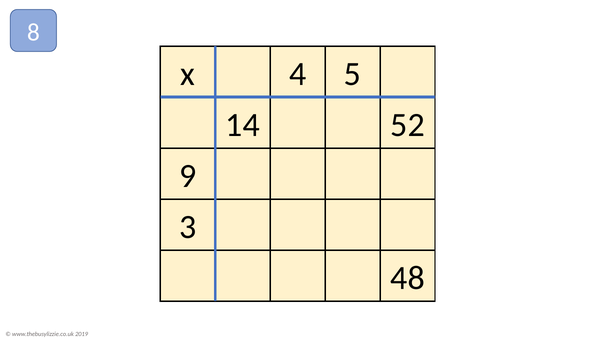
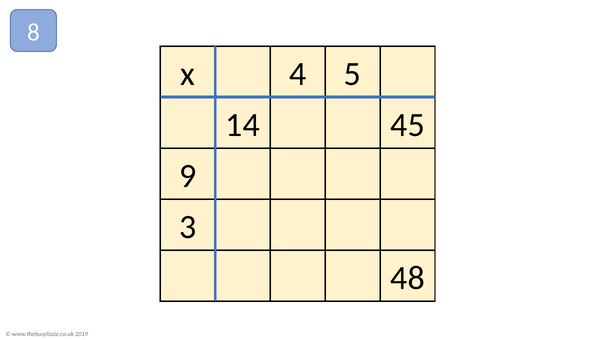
52: 52 -> 45
